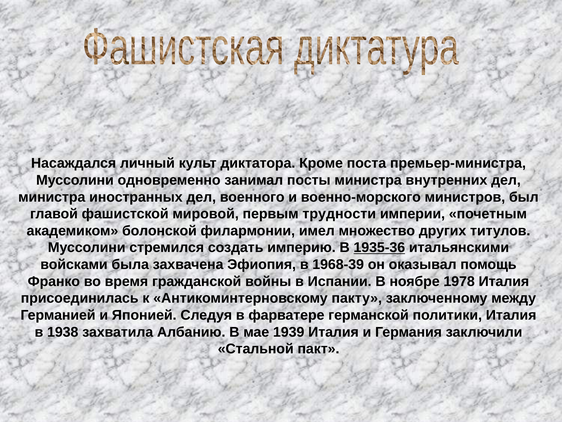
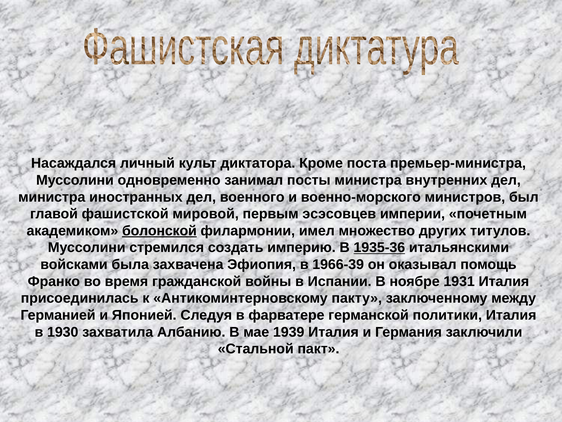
трудности: трудности -> эсэсовцев
болонской underline: none -> present
1968-39: 1968-39 -> 1966-39
1978: 1978 -> 1931
1938: 1938 -> 1930
